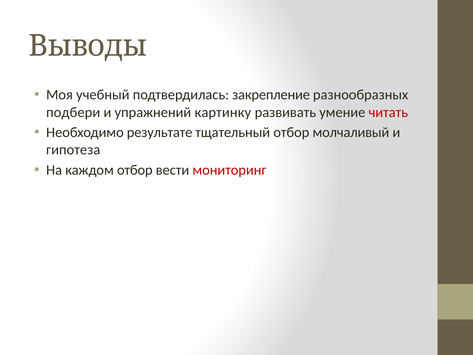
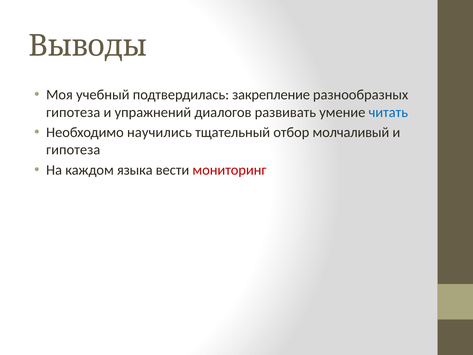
подбери at (73, 112): подбери -> гипотеза
картинку: картинку -> диалогов
читать colour: red -> blue
результате: результате -> научились
каждом отбор: отбор -> языка
